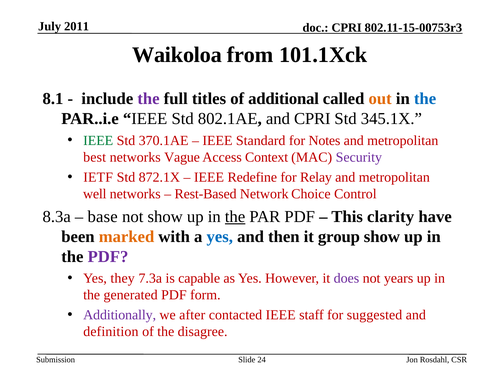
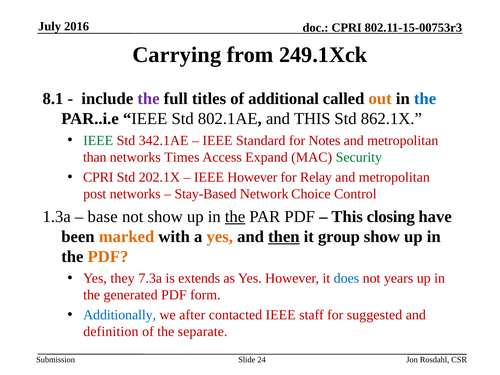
2011: 2011 -> 2016
Waikoloa: Waikoloa -> Carrying
101.1Xck: 101.1Xck -> 249.1Xck
and CPRI: CPRI -> THIS
345.1X: 345.1X -> 862.1X
370.1AE: 370.1AE -> 342.1AE
best: best -> than
Vague: Vague -> Times
Context: Context -> Expand
Security colour: purple -> green
IETF at (98, 177): IETF -> CPRI
872.1X: 872.1X -> 202.1X
IEEE Redefine: Redefine -> However
well: well -> post
Rest-Based: Rest-Based -> Stay-Based
8.3a: 8.3a -> 1.3a
clarity: clarity -> closing
yes at (220, 237) colour: blue -> orange
then underline: none -> present
PDF at (108, 257) colour: purple -> orange
capable: capable -> extends
does colour: purple -> blue
Additionally colour: purple -> blue
disagree: disagree -> separate
